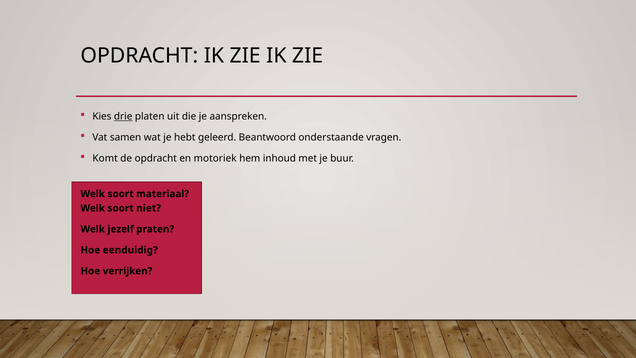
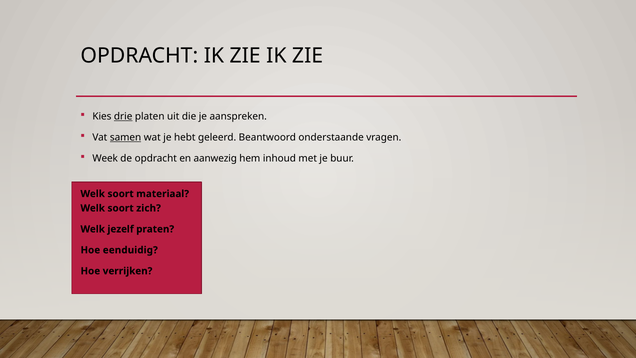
samen underline: none -> present
Komt: Komt -> Week
motoriek: motoriek -> aanwezig
niet: niet -> zich
